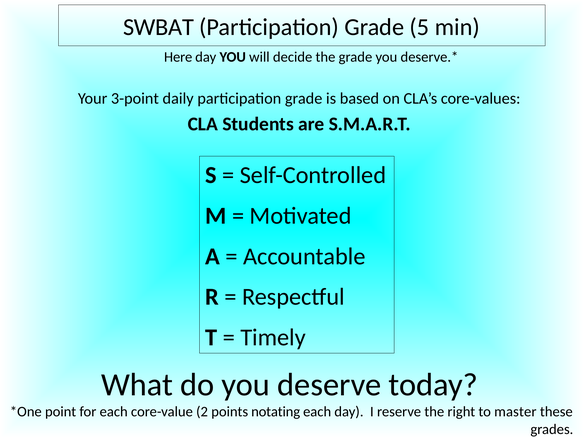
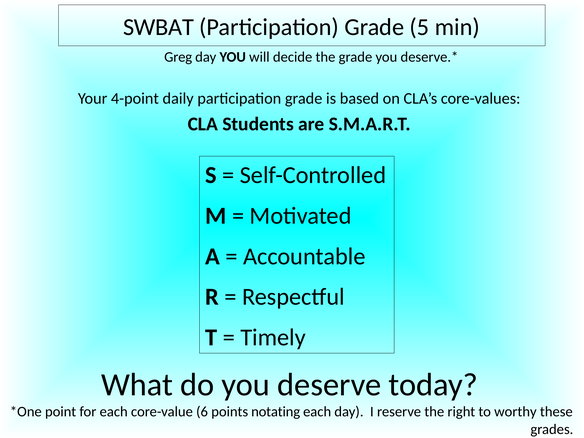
Here: Here -> Greg
3-point: 3-point -> 4-point
2: 2 -> 6
master: master -> worthy
